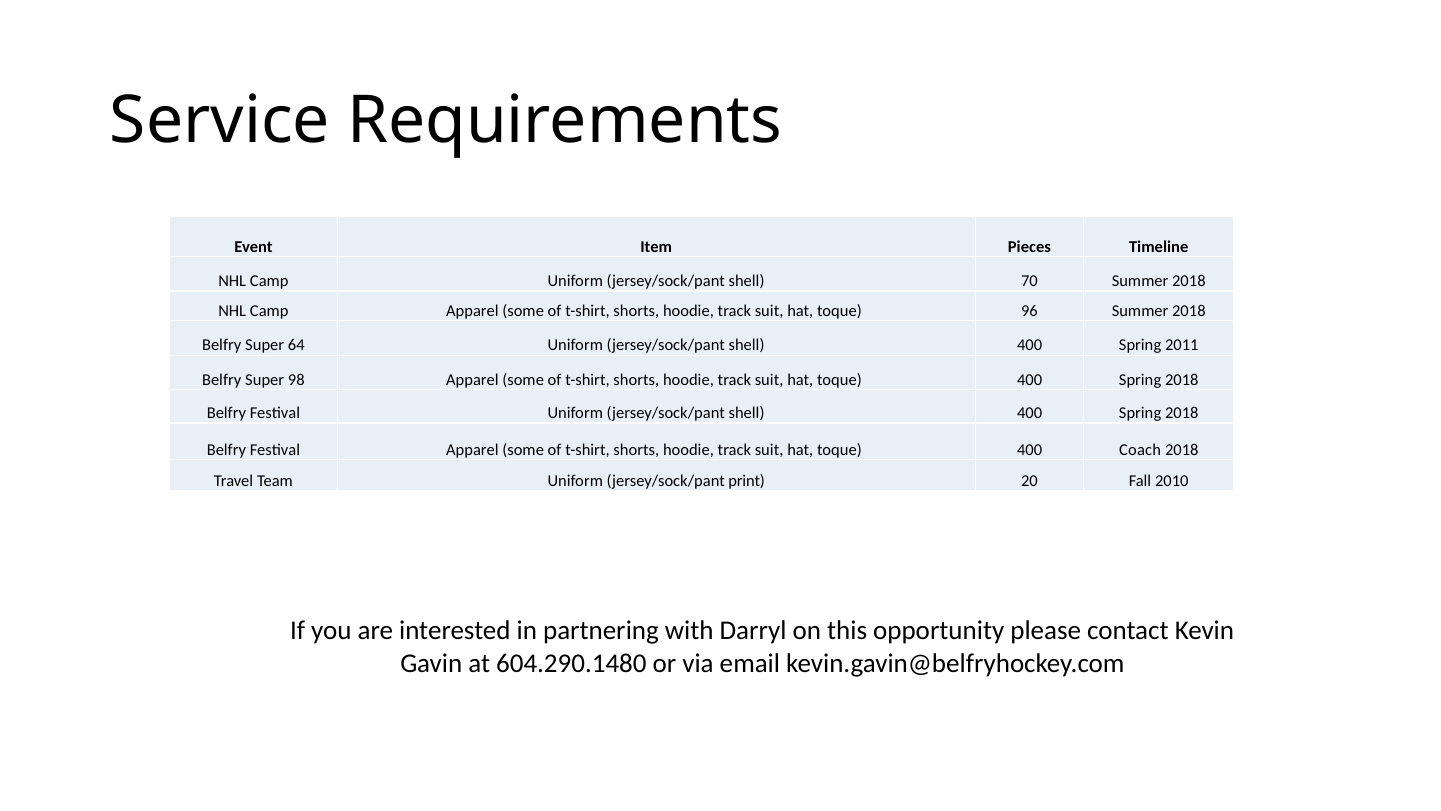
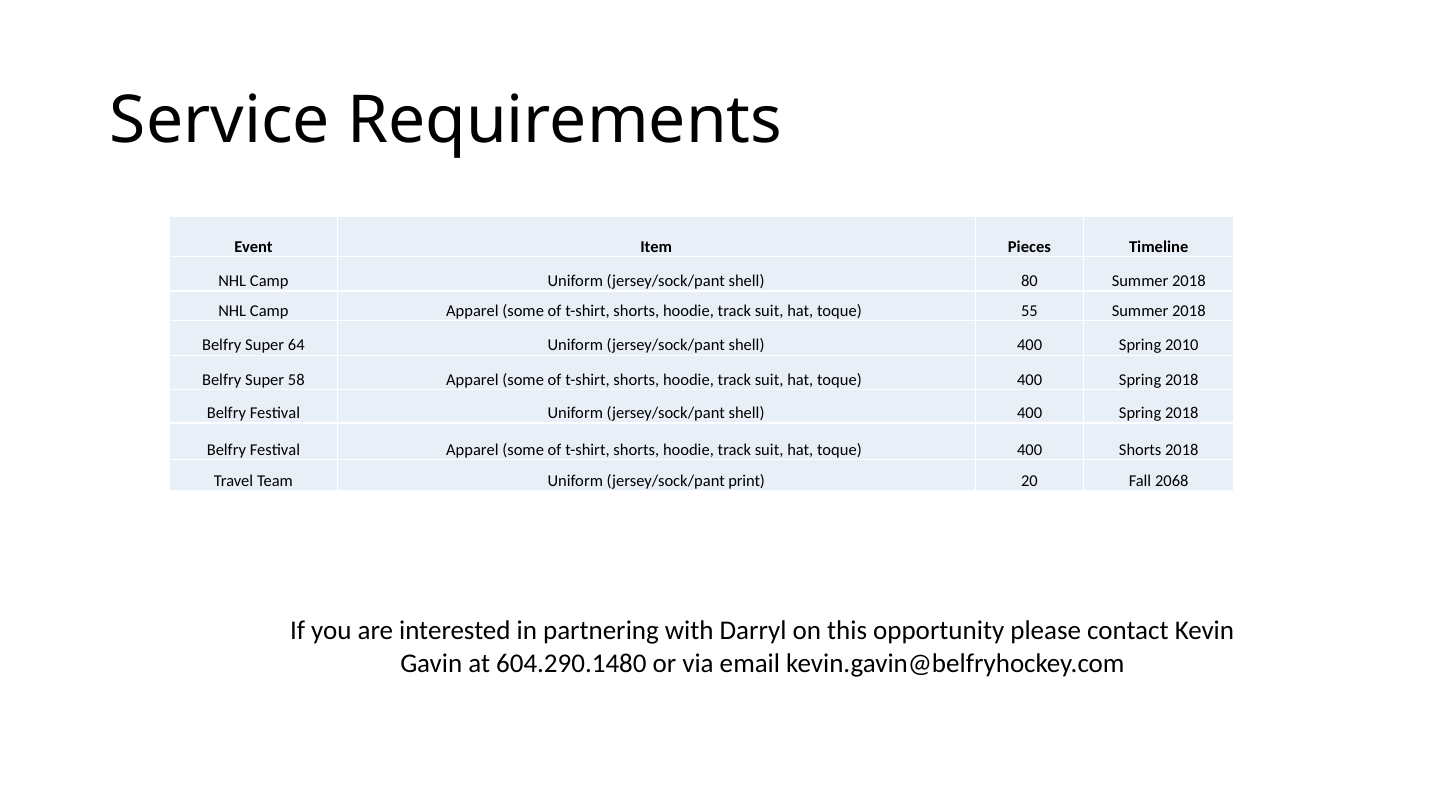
70: 70 -> 80
96: 96 -> 55
2011: 2011 -> 2010
98: 98 -> 58
400 Coach: Coach -> Shorts
2010: 2010 -> 2068
